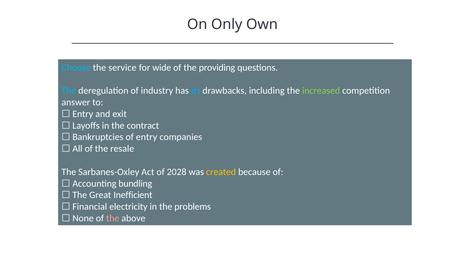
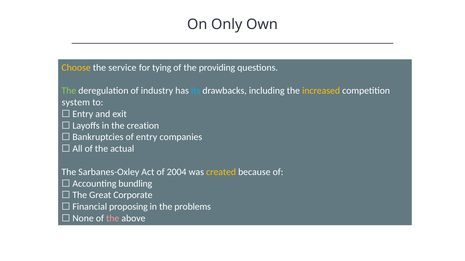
Choose colour: light blue -> yellow
wide: wide -> tying
The at (69, 91) colour: light blue -> light green
increased colour: light green -> yellow
answer: answer -> system
contract: contract -> creation
resale: resale -> actual
2028: 2028 -> 2004
Inefficient: Inefficient -> Corporate
electricity: electricity -> proposing
